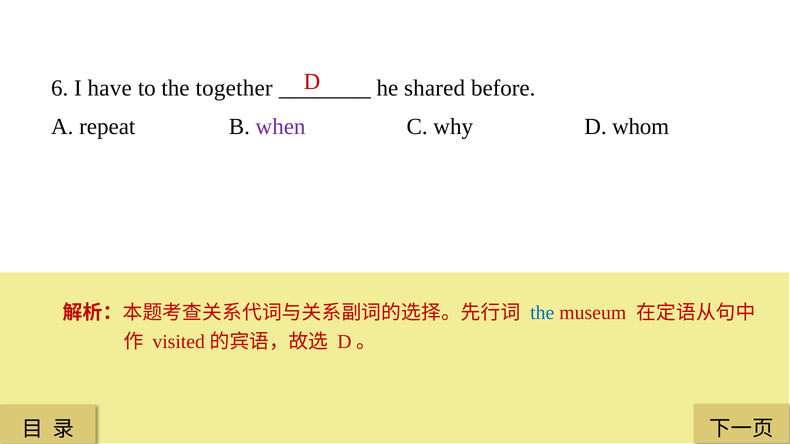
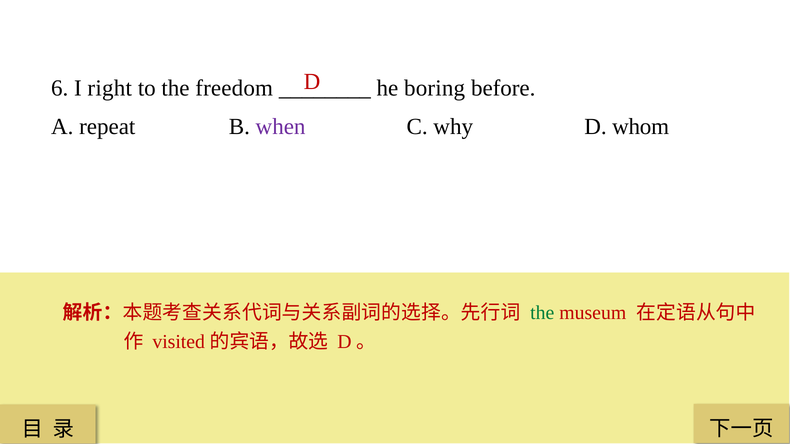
have: have -> right
together: together -> freedom
shared: shared -> boring
the at (542, 313) colour: blue -> green
